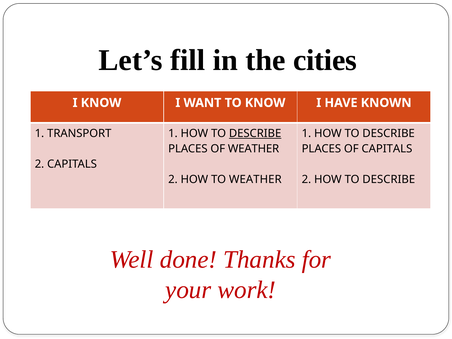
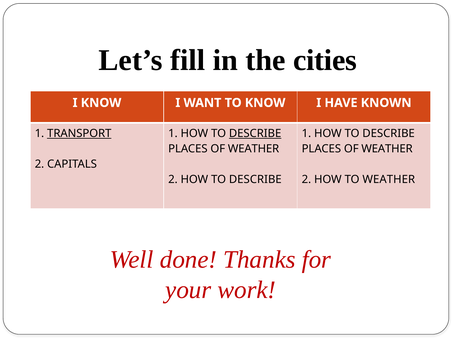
TRANSPORT underline: none -> present
CAPITALS at (387, 149): CAPITALS -> WEATHER
2 HOW TO WEATHER: WEATHER -> DESCRIBE
2 HOW TO DESCRIBE: DESCRIBE -> WEATHER
